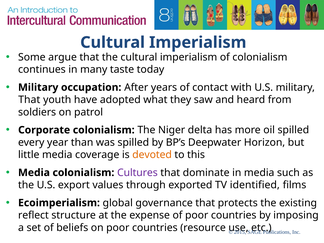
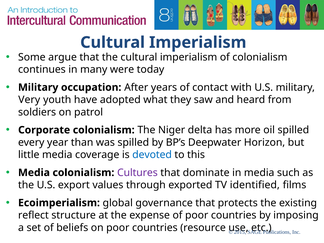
taste: taste -> were
That at (29, 100): That -> Very
devoted colour: orange -> blue
